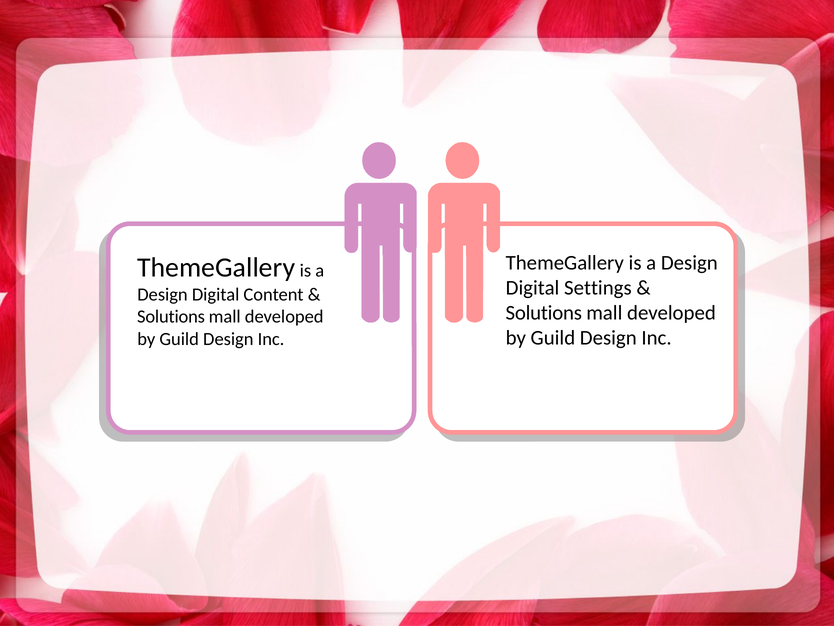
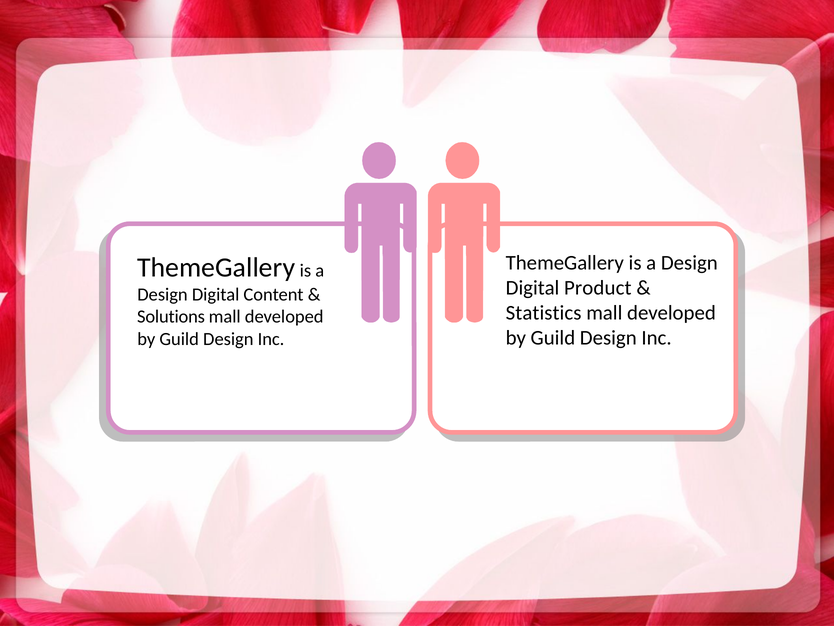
Settings: Settings -> Product
Solutions at (544, 313): Solutions -> Statistics
